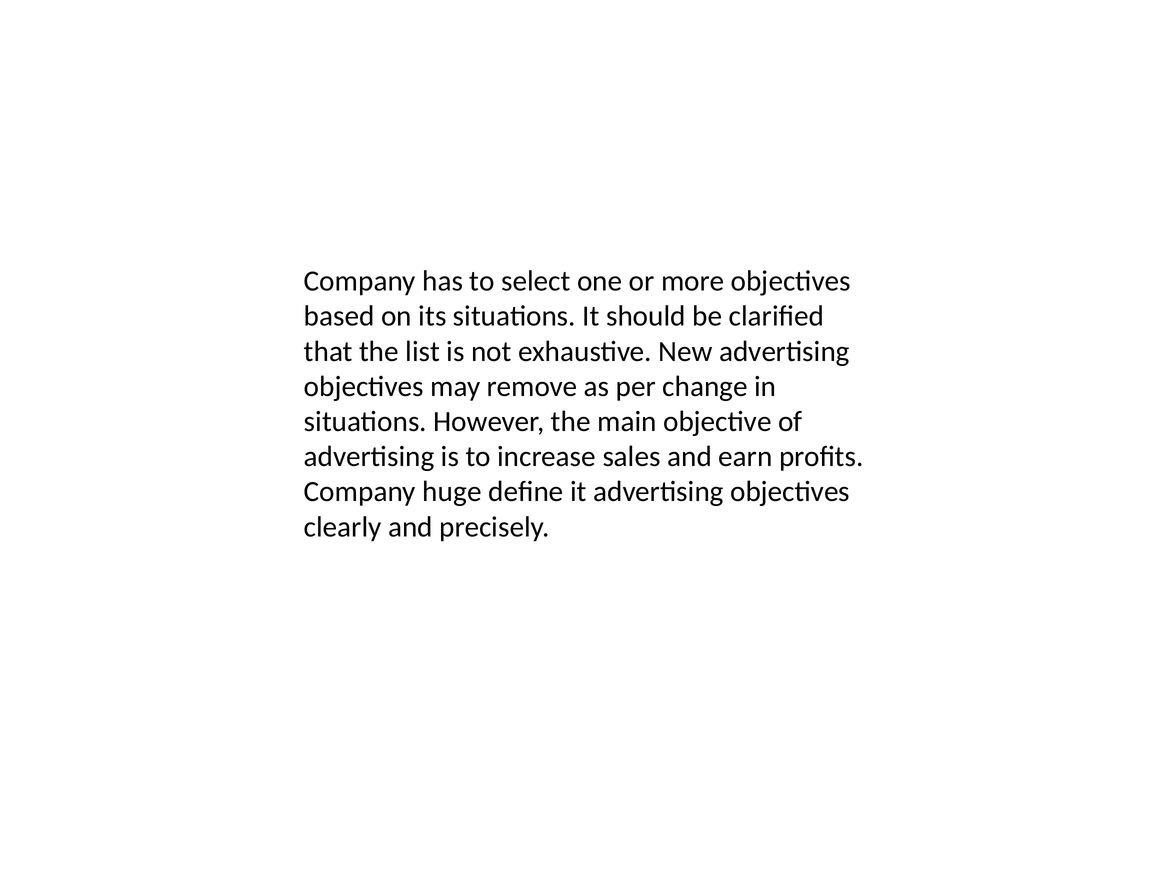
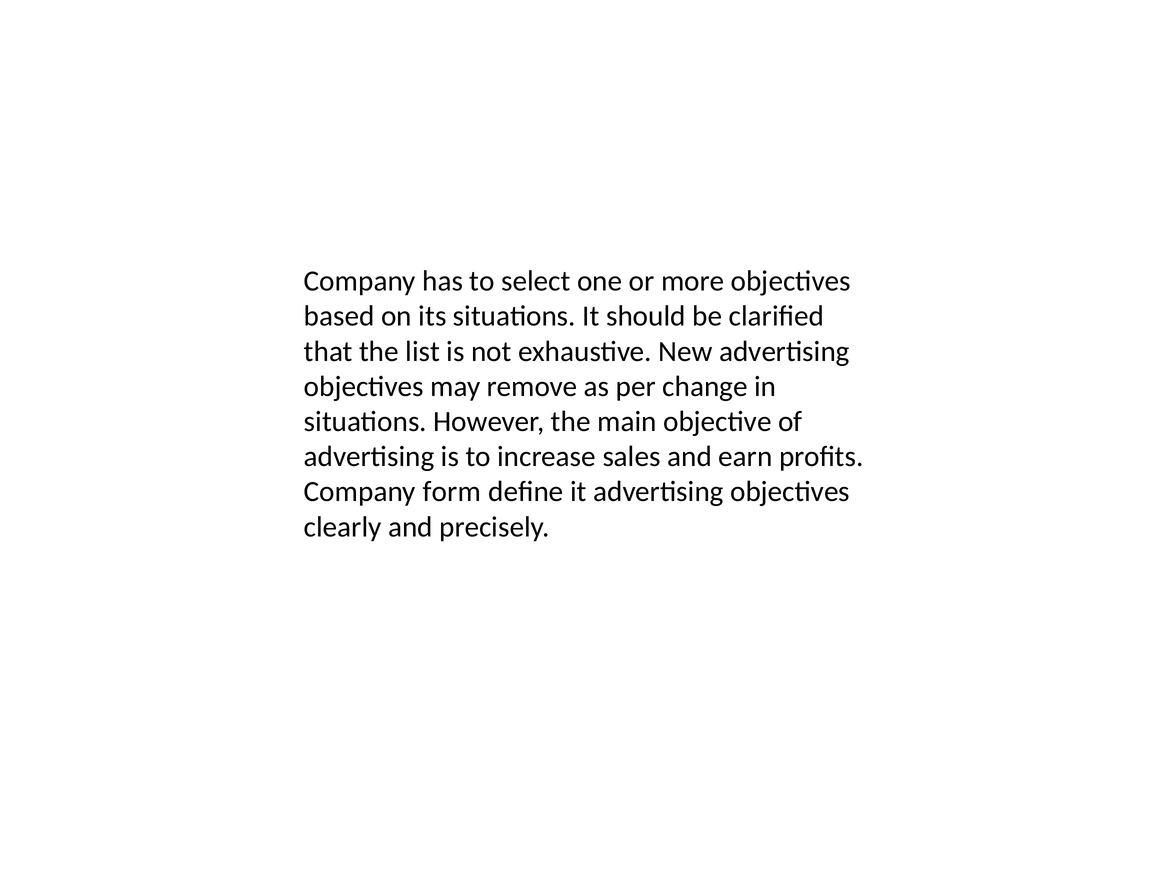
huge: huge -> form
